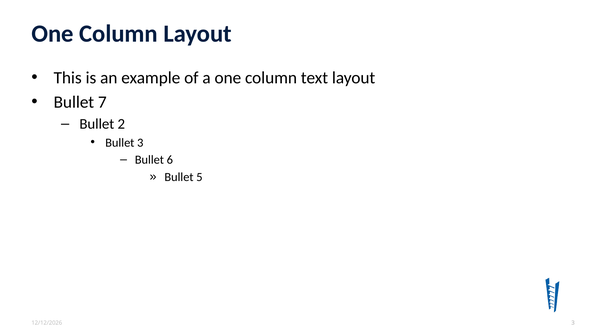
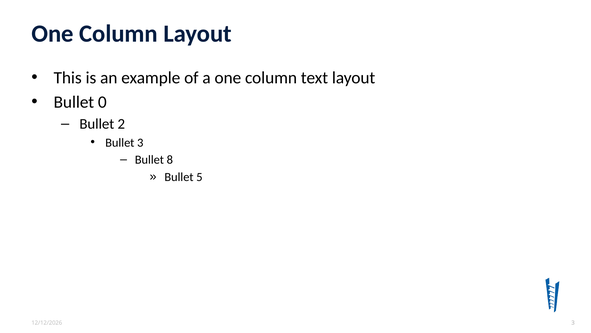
7: 7 -> 0
6: 6 -> 8
